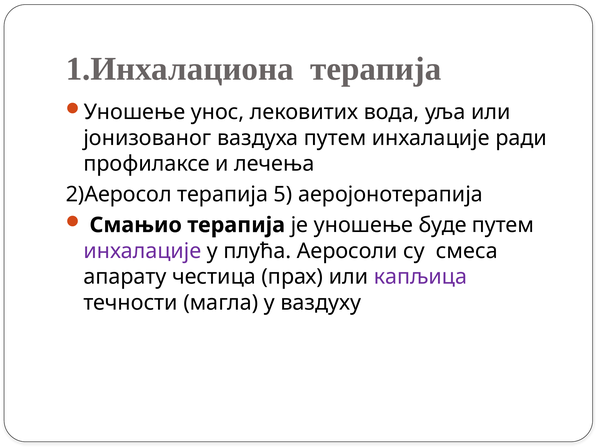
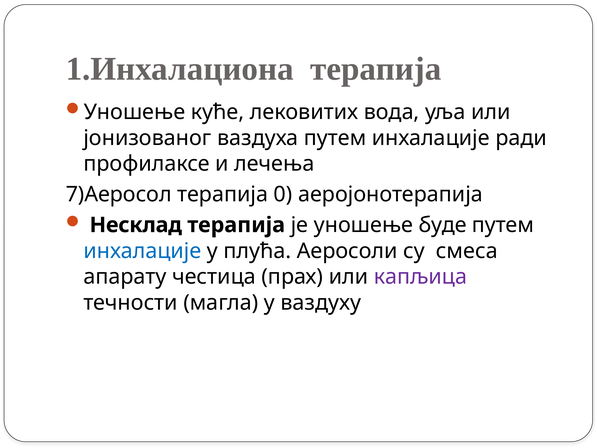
унос: унос -> куће
2)Аеросол: 2)Аеросол -> 7)Аеросол
5: 5 -> 0
Смањио: Смањио -> Несклад
инхалације at (142, 251) colour: purple -> blue
